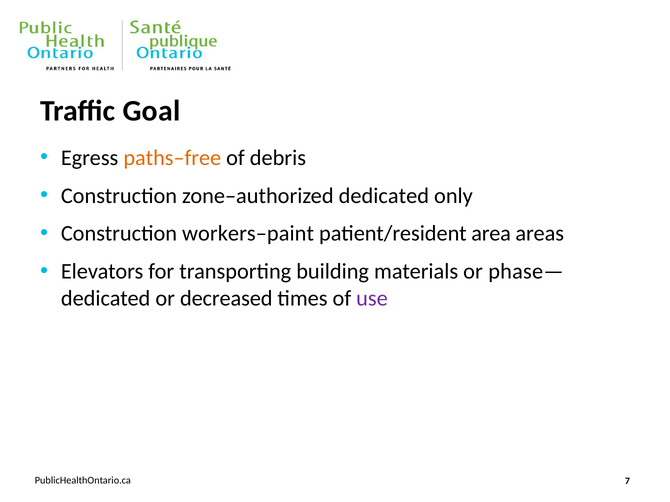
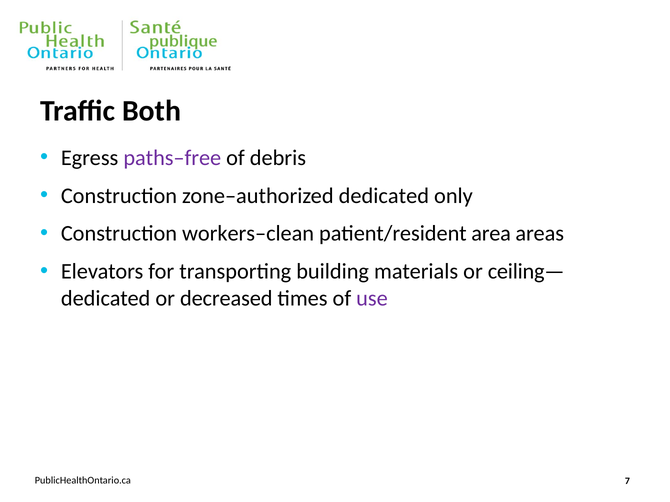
Goal: Goal -> Both
paths–free colour: orange -> purple
workers–paint: workers–paint -> workers–clean
phase—: phase— -> ceiling—
